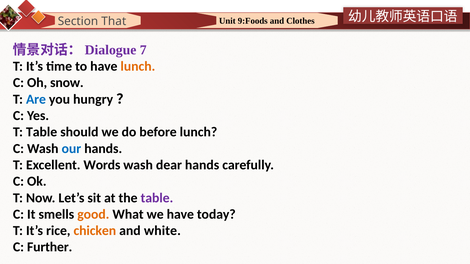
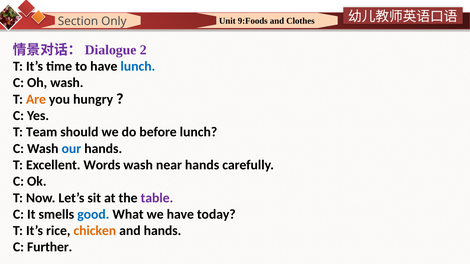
That: That -> Only
7: 7 -> 2
lunch at (138, 66) colour: orange -> blue
Oh snow: snow -> wash
Are colour: blue -> orange
T Table: Table -> Team
dear: dear -> near
good colour: orange -> blue
and white: white -> hands
